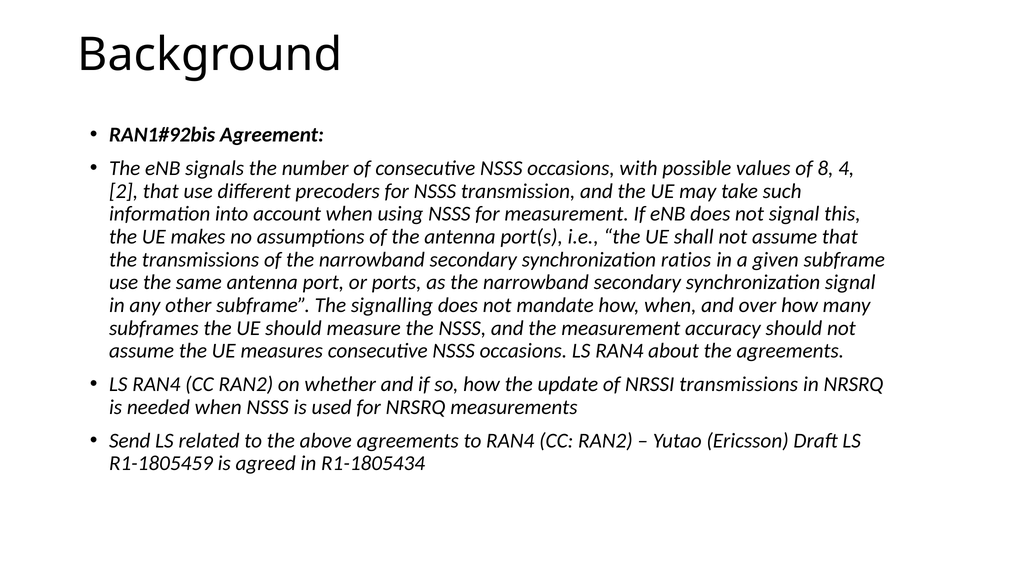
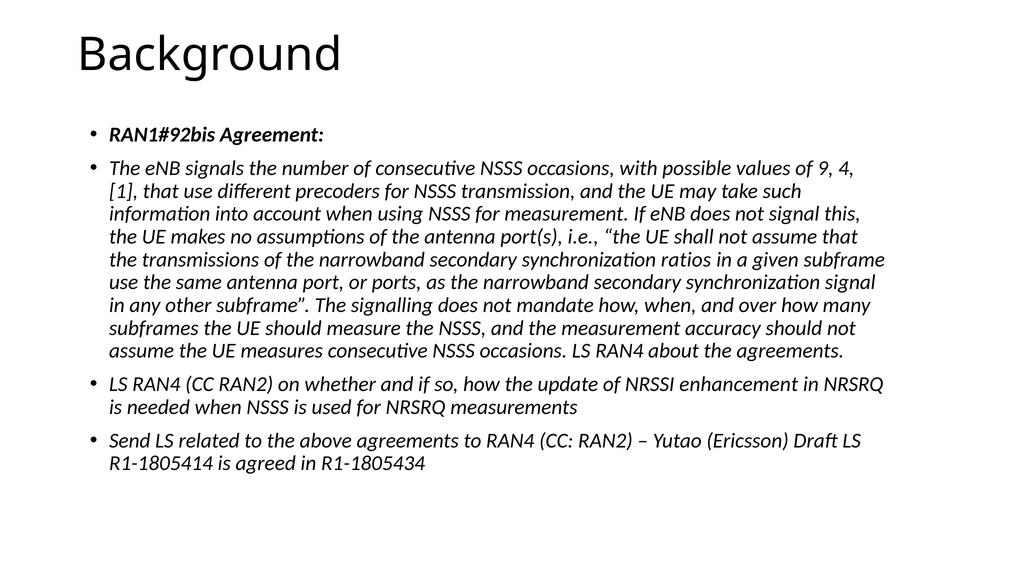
8: 8 -> 9
2: 2 -> 1
NRSSI transmissions: transmissions -> enhancement
R1-1805459: R1-1805459 -> R1-1805414
